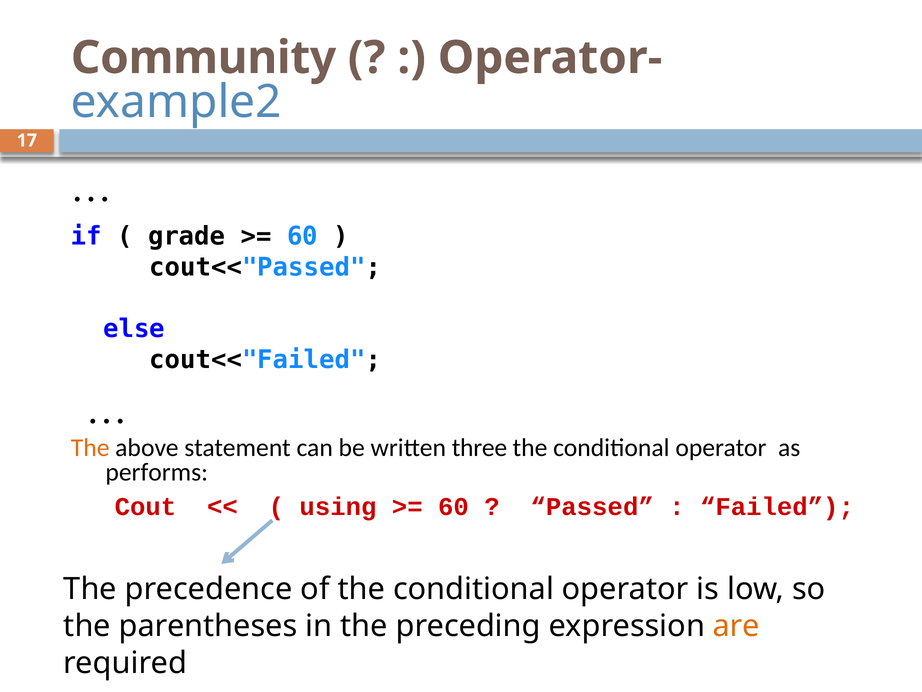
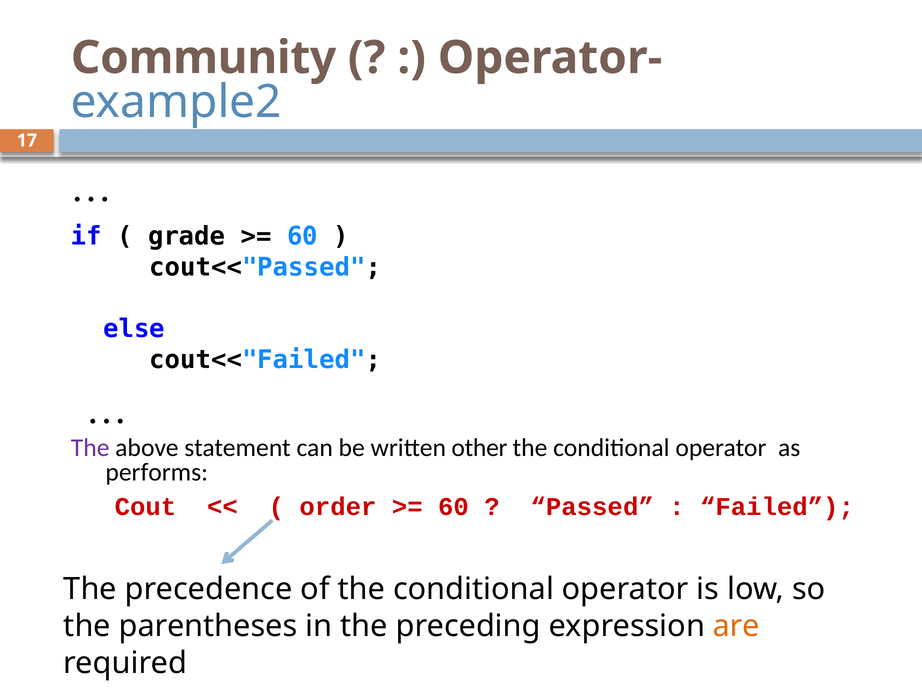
The at (90, 447) colour: orange -> purple
three: three -> other
using: using -> order
